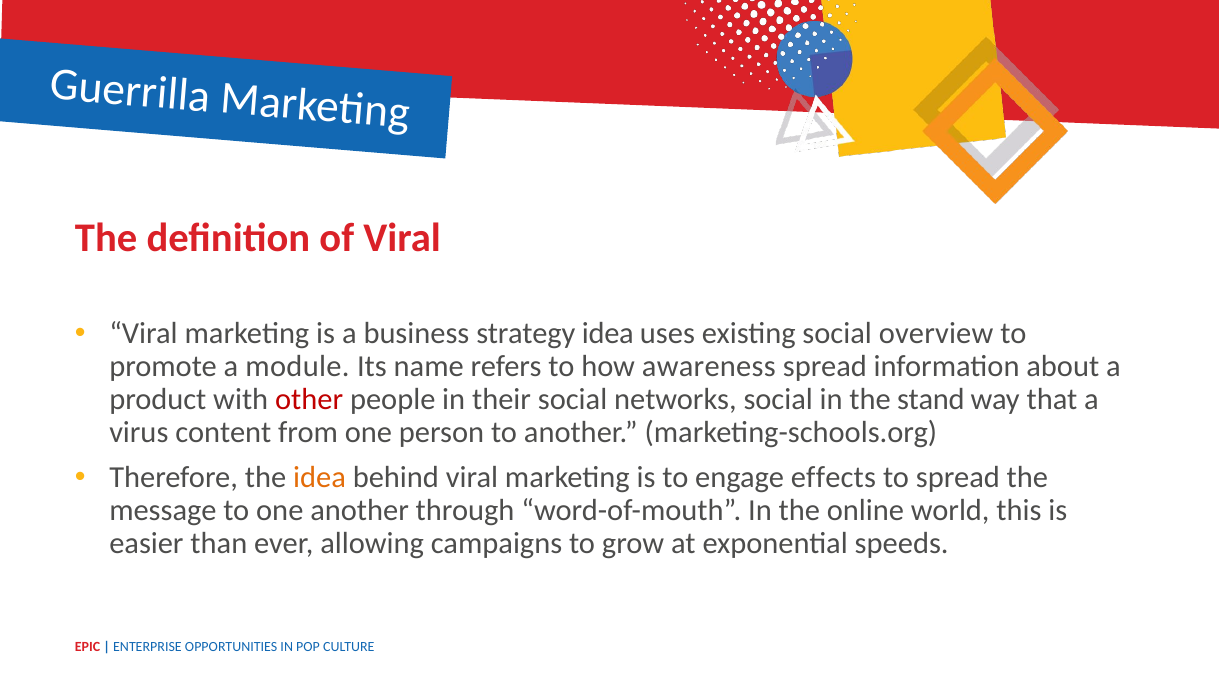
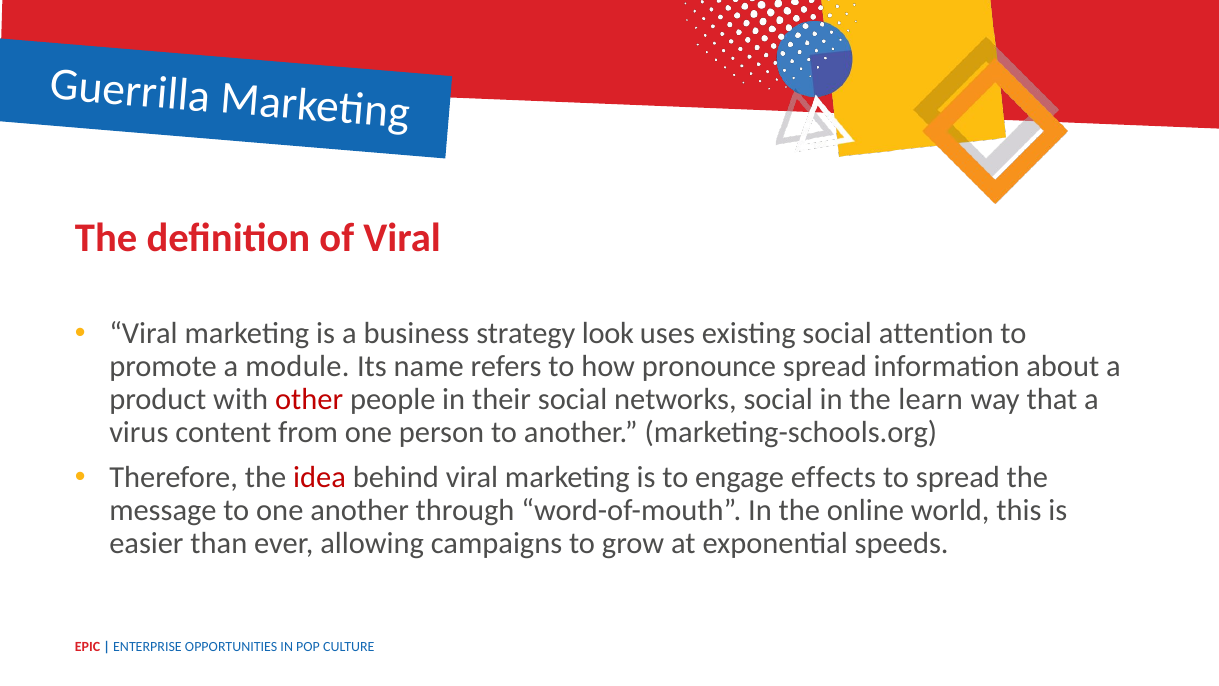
strategy idea: idea -> look
overview: overview -> attention
awareness: awareness -> pronounce
stand: stand -> learn
idea at (320, 478) colour: orange -> red
